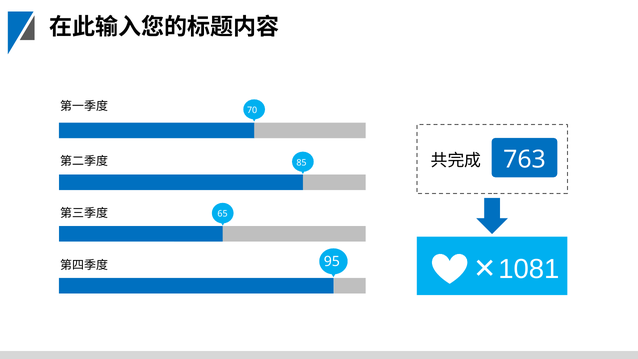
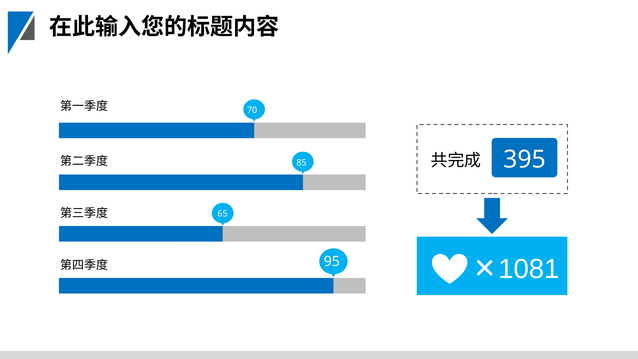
763: 763 -> 395
